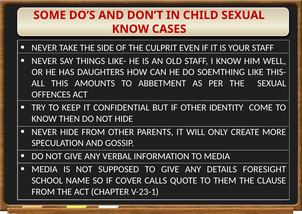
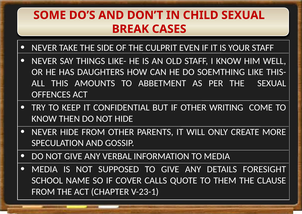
KNOW at (130, 29): KNOW -> BREAK
IDENTITY: IDENTITY -> WRITING
